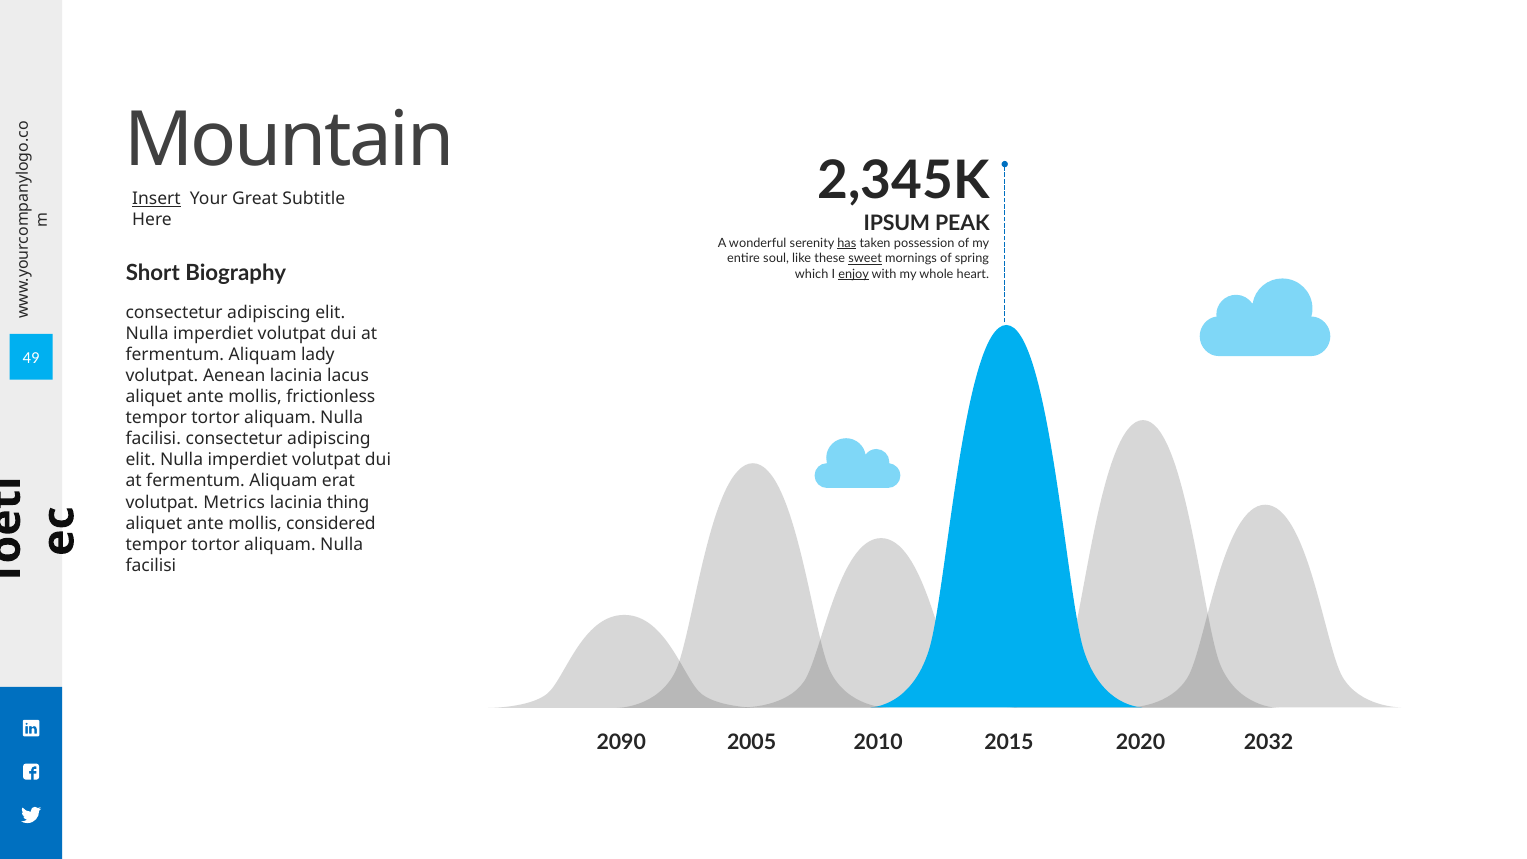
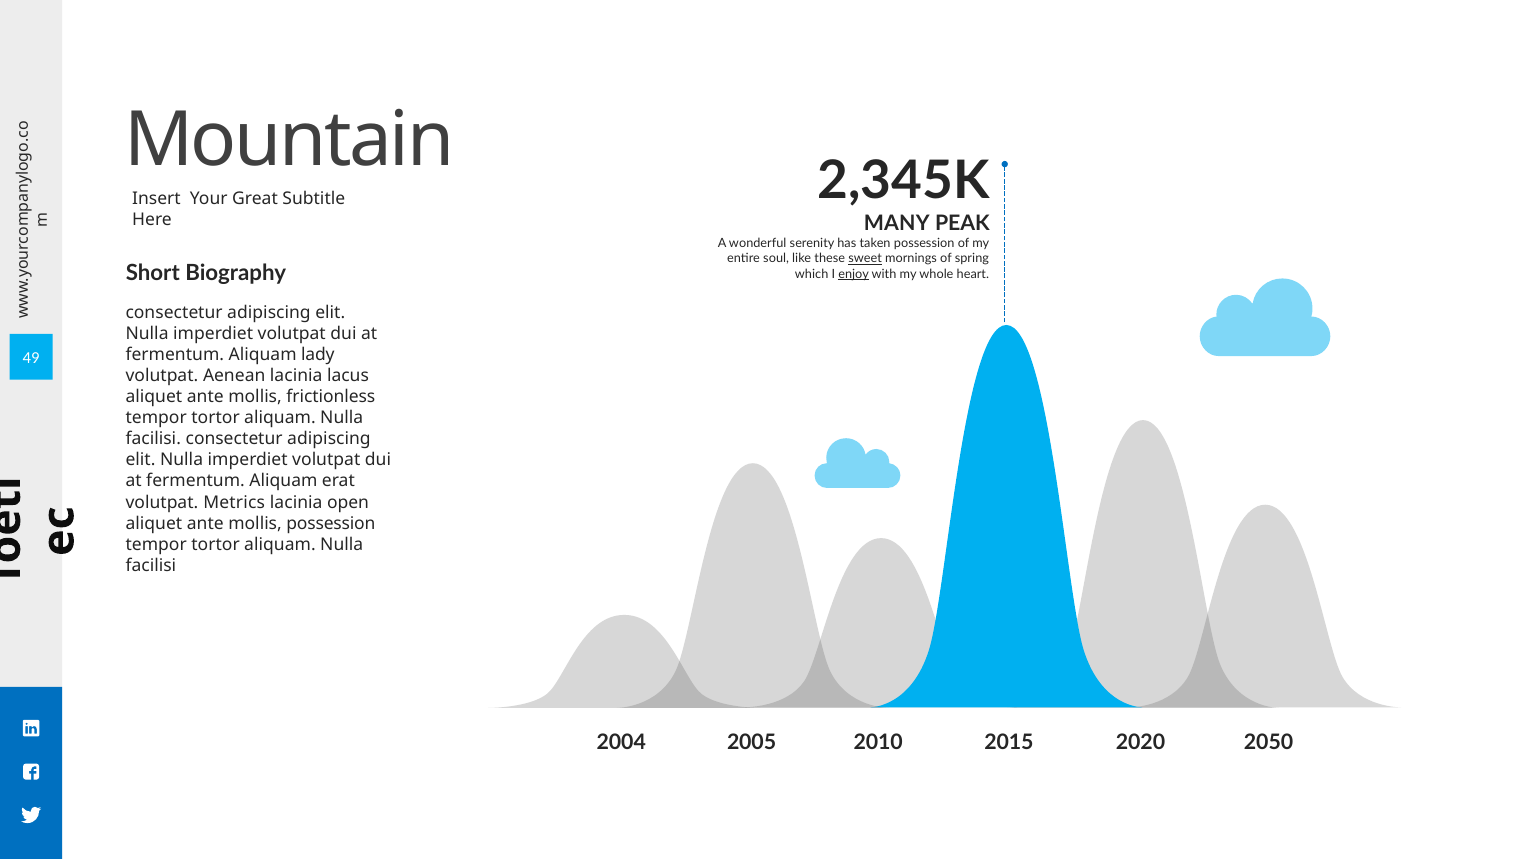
Insert underline: present -> none
IPSUM: IPSUM -> MANY
has underline: present -> none
thing: thing -> open
mollis considered: considered -> possession
2090: 2090 -> 2004
2032: 2032 -> 2050
